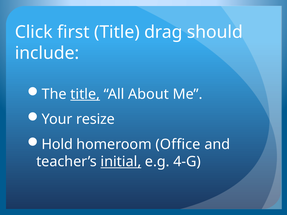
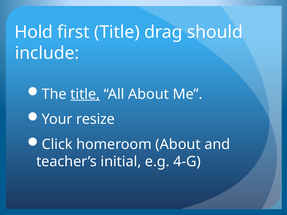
Click: Click -> Hold
Hold: Hold -> Click
homeroom Office: Office -> About
initial underline: present -> none
